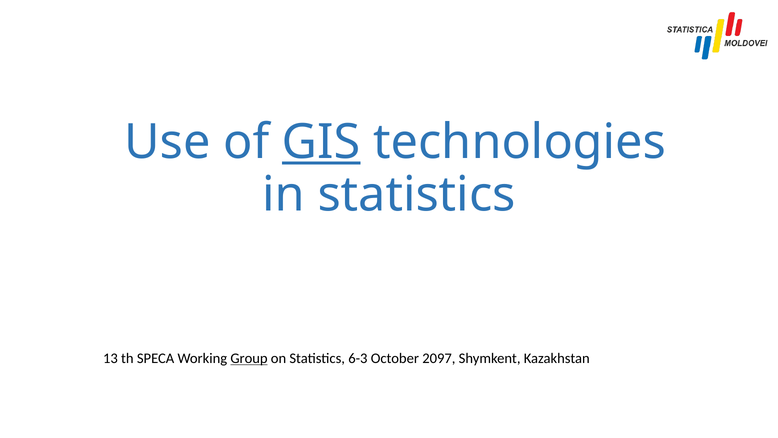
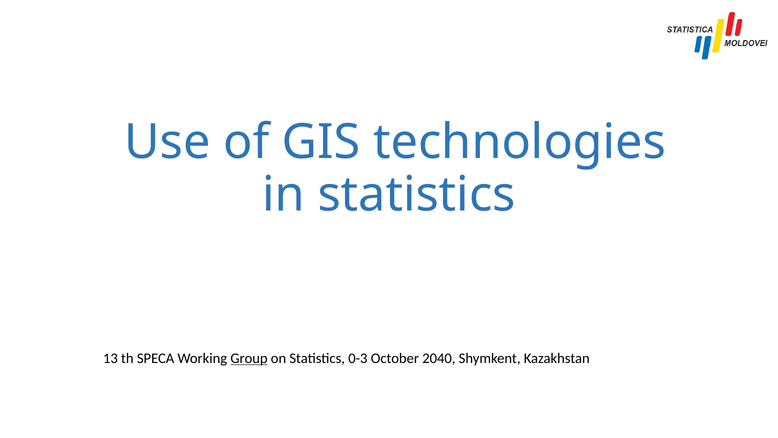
GIS underline: present -> none
6-3: 6-3 -> 0-3
2097: 2097 -> 2040
